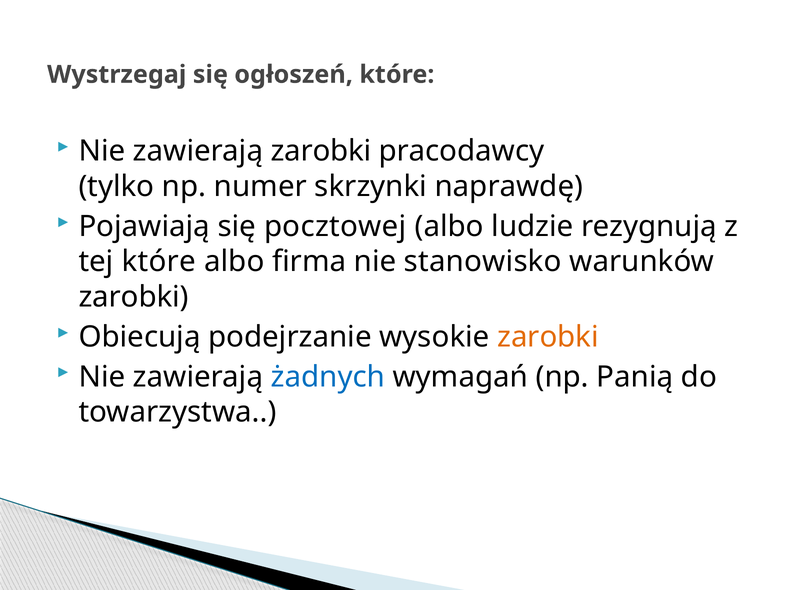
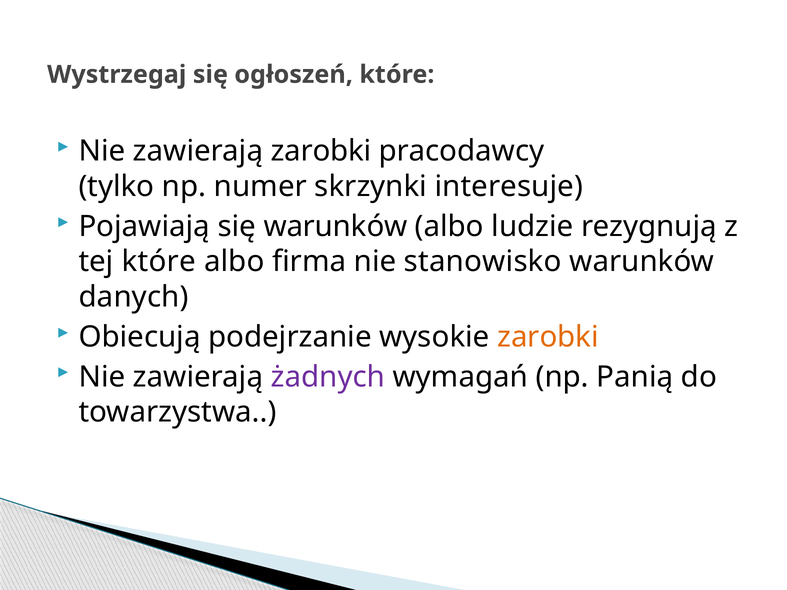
naprawdę: naprawdę -> interesuje
się pocztowej: pocztowej -> warunków
zarobki at (134, 297): zarobki -> danych
żadnych colour: blue -> purple
